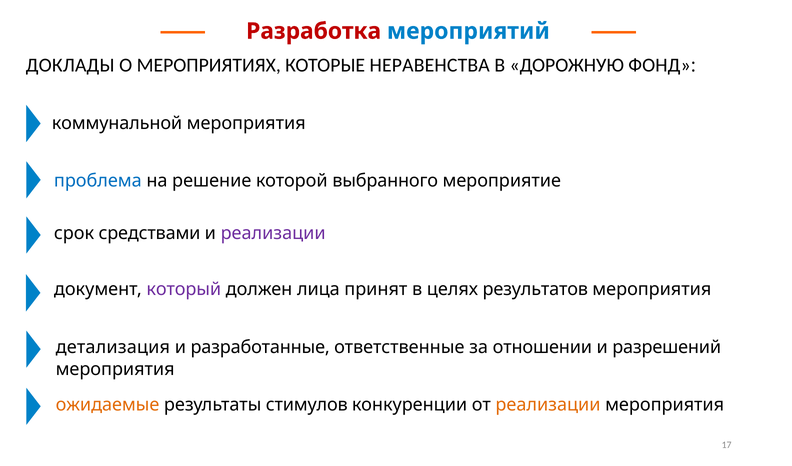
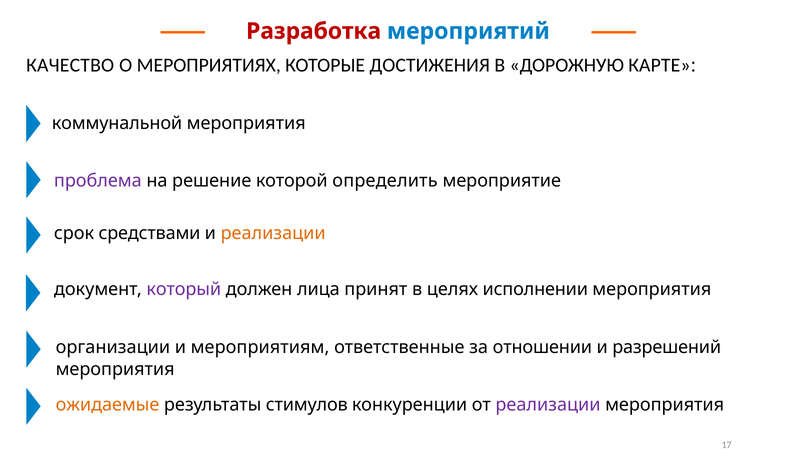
ДОКЛАДЫ: ДОКЛАДЫ -> КАЧЕСТВО
НЕРАВЕНСТВА: НЕРАВЕНСТВА -> ДОСТИЖЕНИЯ
ФОНД: ФОНД -> КАРТЕ
проблема colour: blue -> purple
выбранного: выбранного -> определить
реализации at (273, 233) colour: purple -> orange
результатов: результатов -> исполнении
детализация: детализация -> организации
разработанные: разработанные -> мероприятиям
реализации at (548, 405) colour: orange -> purple
